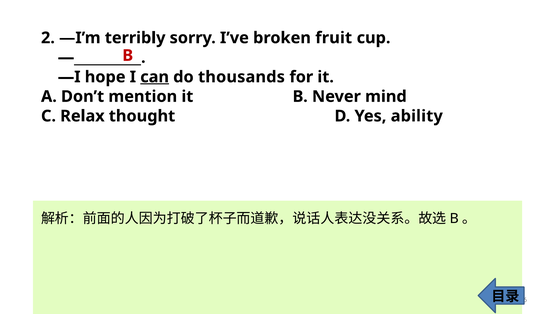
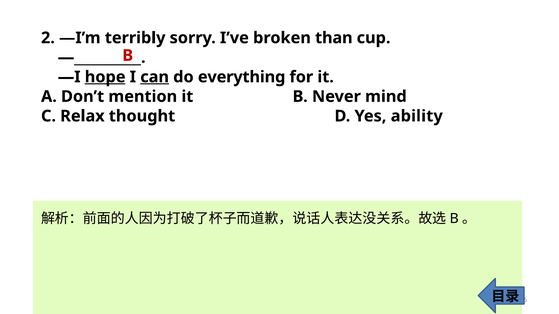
fruit: fruit -> than
hope underline: none -> present
thousands: thousands -> everything
